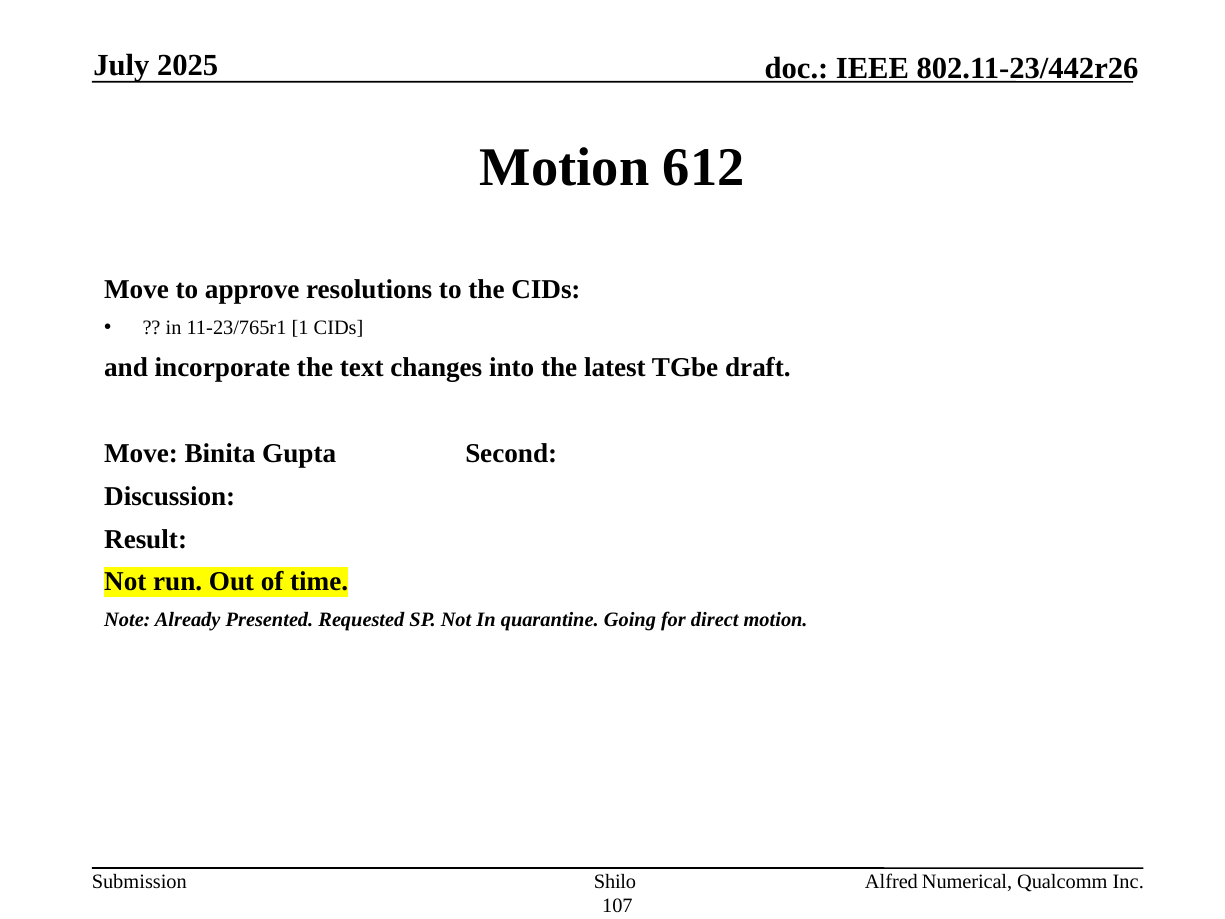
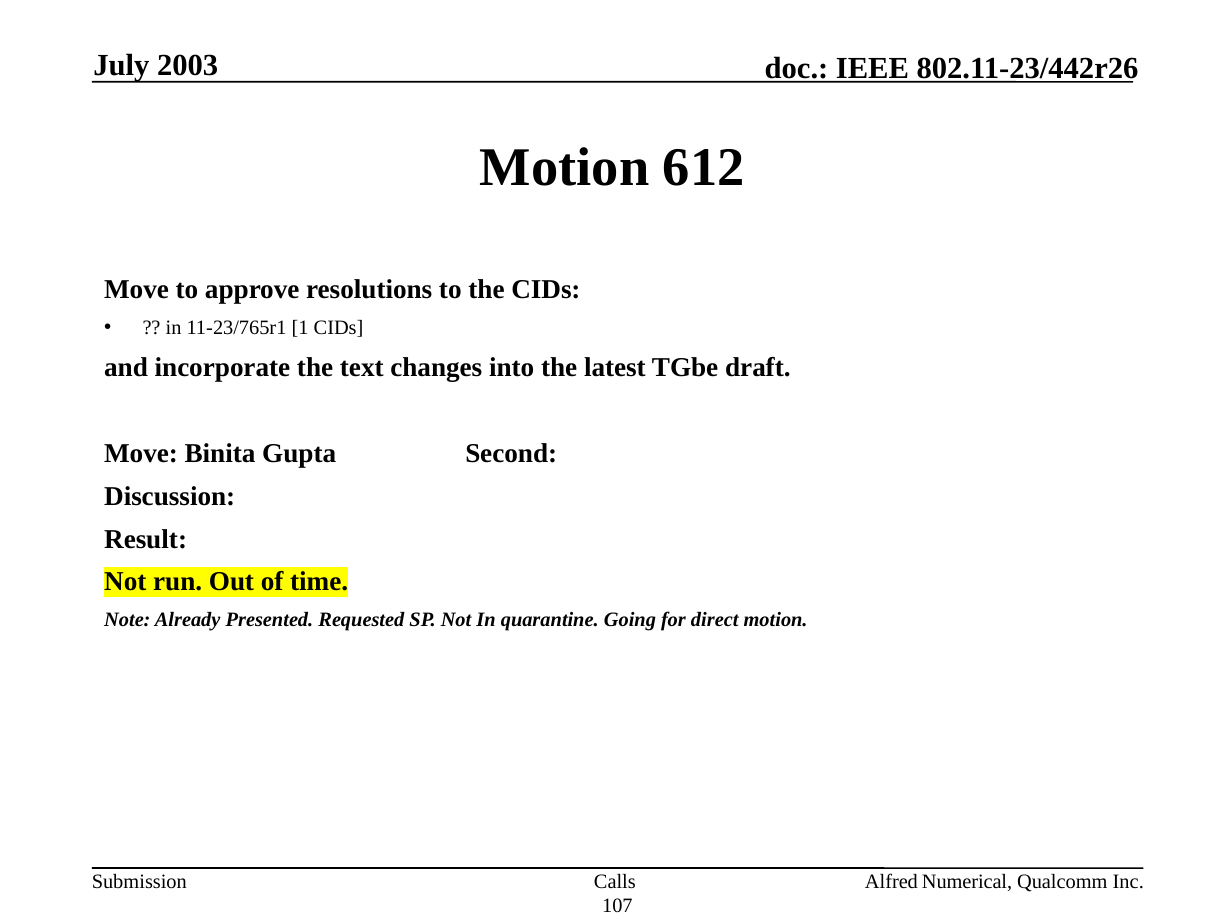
2025: 2025 -> 2003
Shilo: Shilo -> Calls
